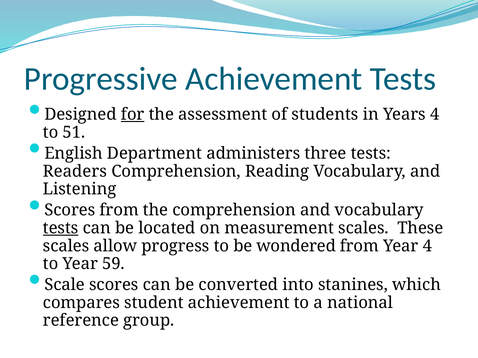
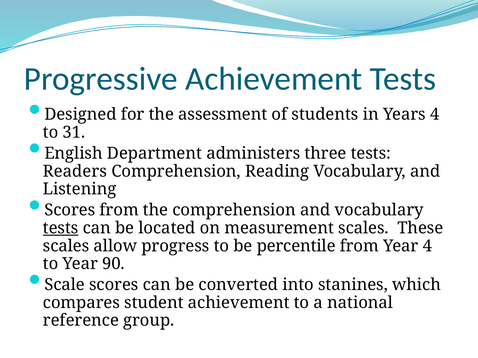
for underline: present -> none
51: 51 -> 31
wondered: wondered -> percentile
59: 59 -> 90
